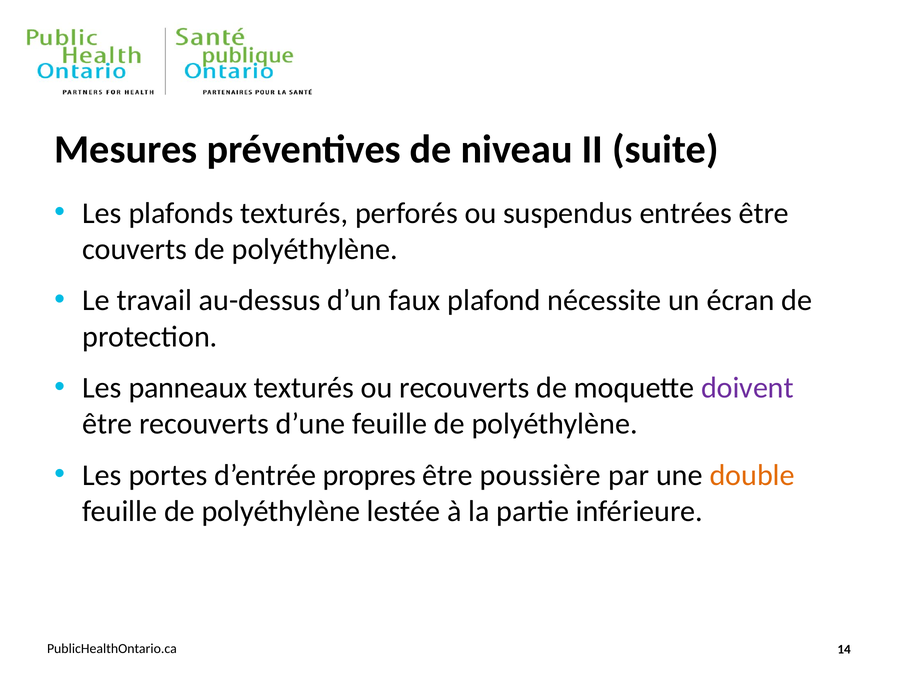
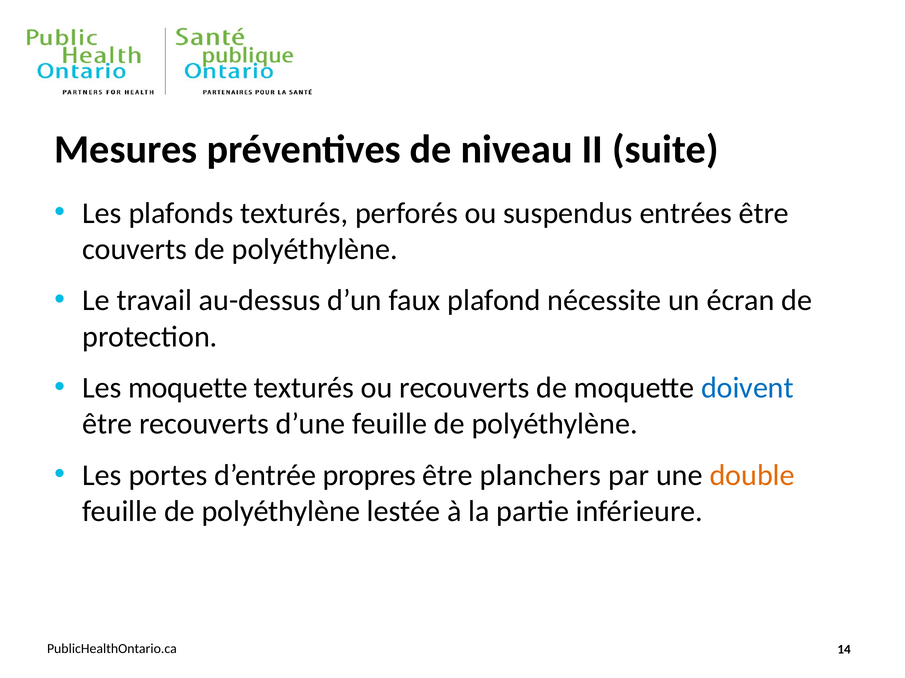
Les panneaux: panneaux -> moquette
doivent colour: purple -> blue
poussière: poussière -> planchers
